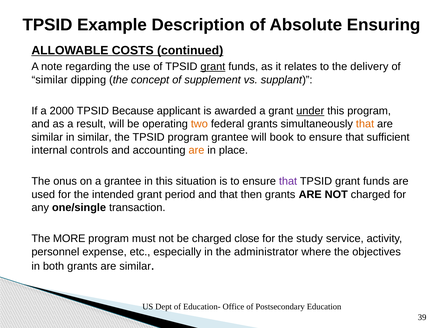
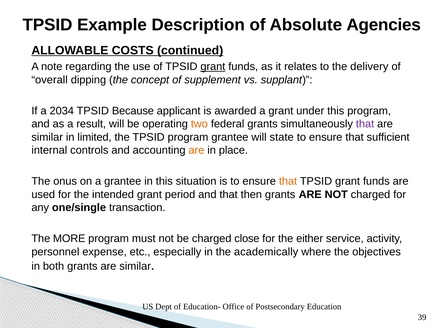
Ensuring: Ensuring -> Agencies
similar at (50, 80): similar -> overall
2000: 2000 -> 2034
under underline: present -> none
that at (365, 124) colour: orange -> purple
in similar: similar -> limited
book: book -> state
that at (288, 181) colour: purple -> orange
study: study -> either
administrator: administrator -> academically
